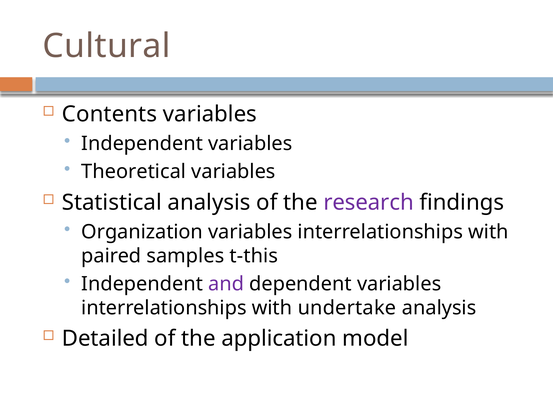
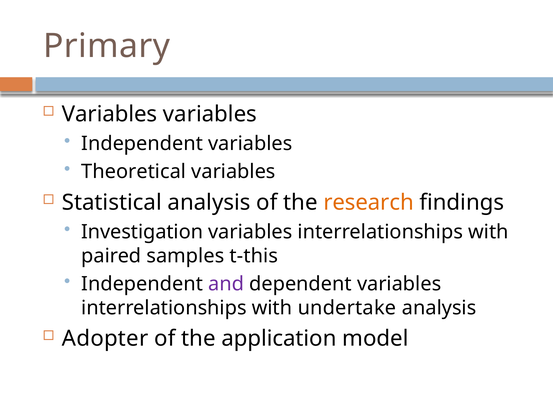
Cultural: Cultural -> Primary
Contents at (109, 114): Contents -> Variables
research colour: purple -> orange
Organization: Organization -> Investigation
Detailed: Detailed -> Adopter
